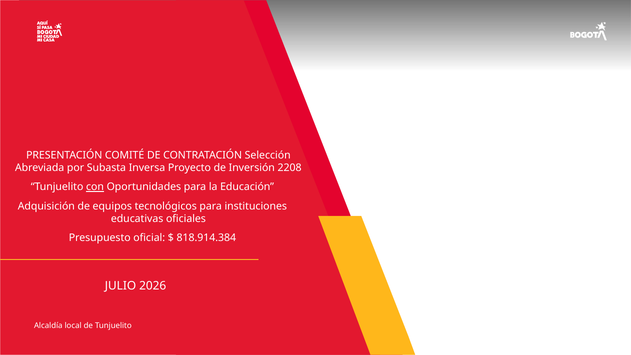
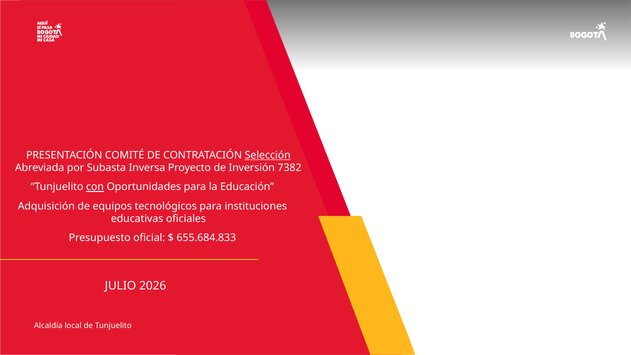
Selección underline: none -> present
2208: 2208 -> 7382
818.914.384: 818.914.384 -> 655.684.833
